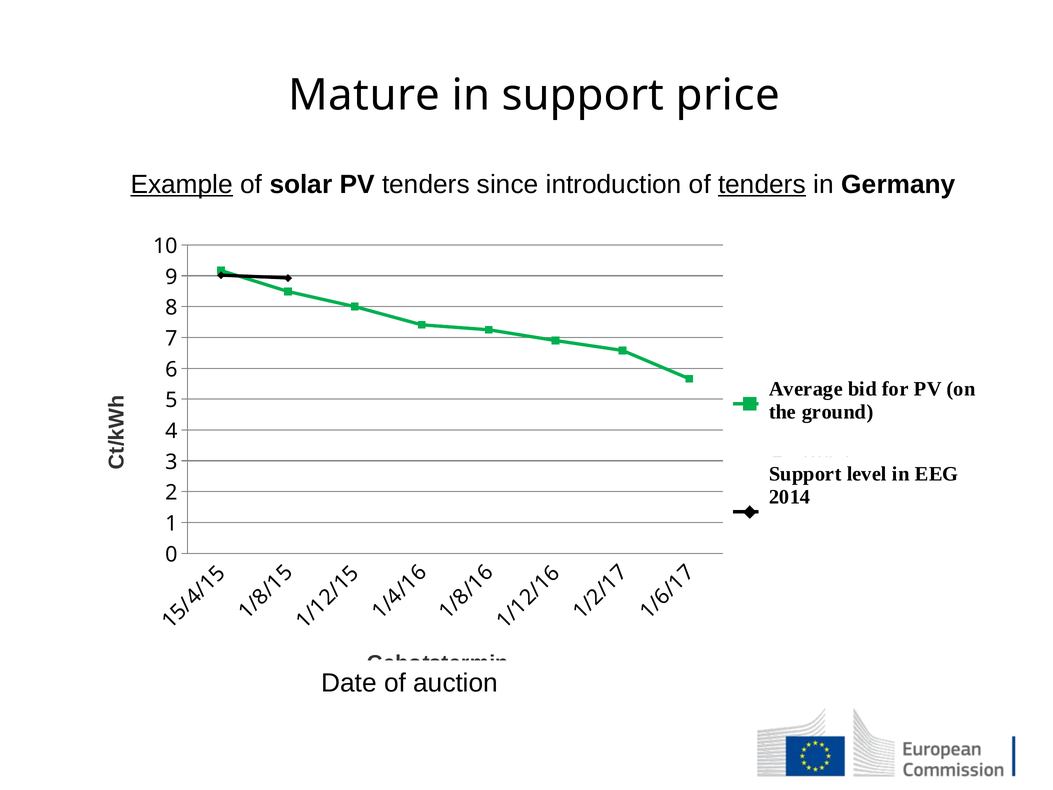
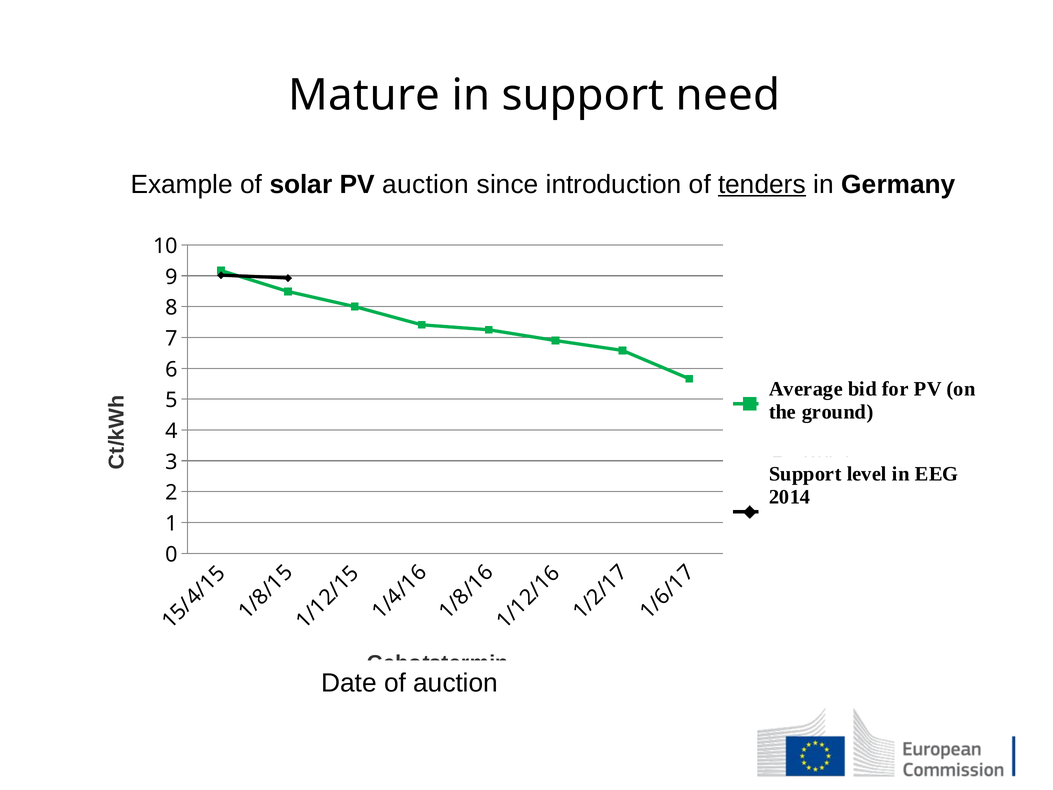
price: price -> need
Example underline: present -> none
PV tenders: tenders -> auction
